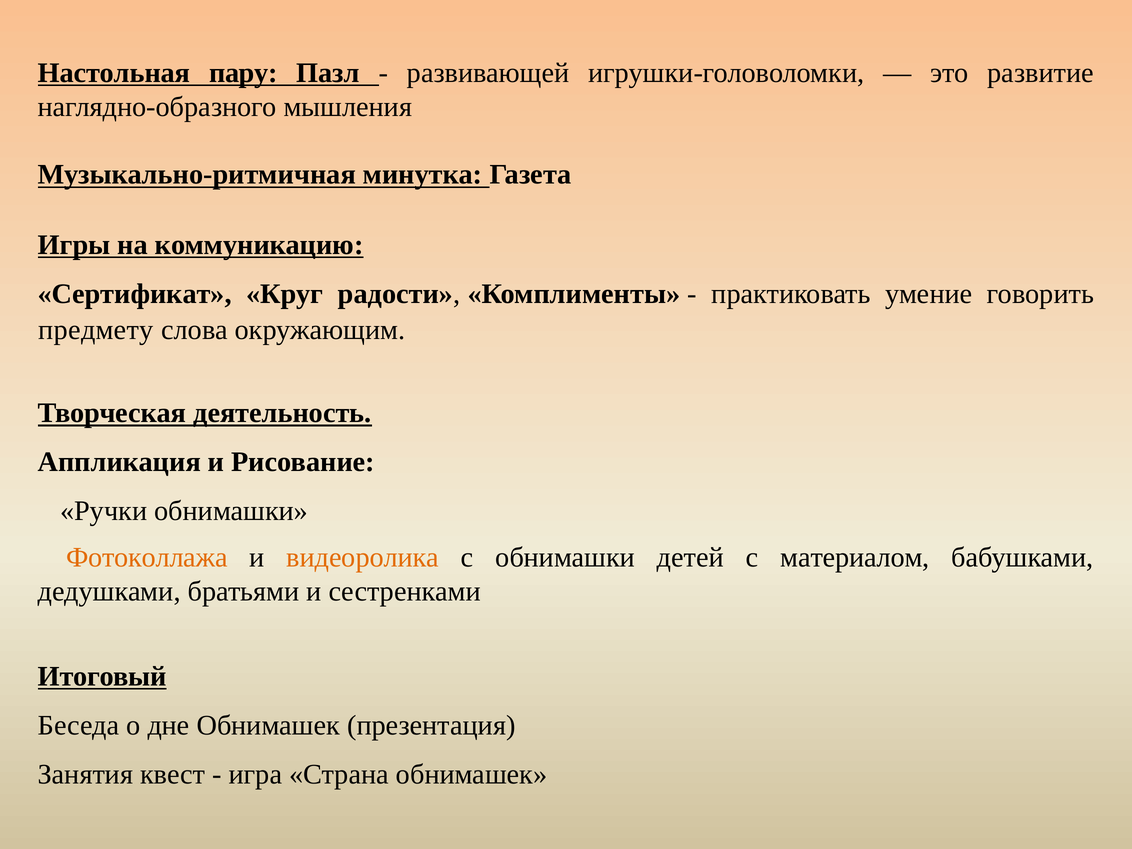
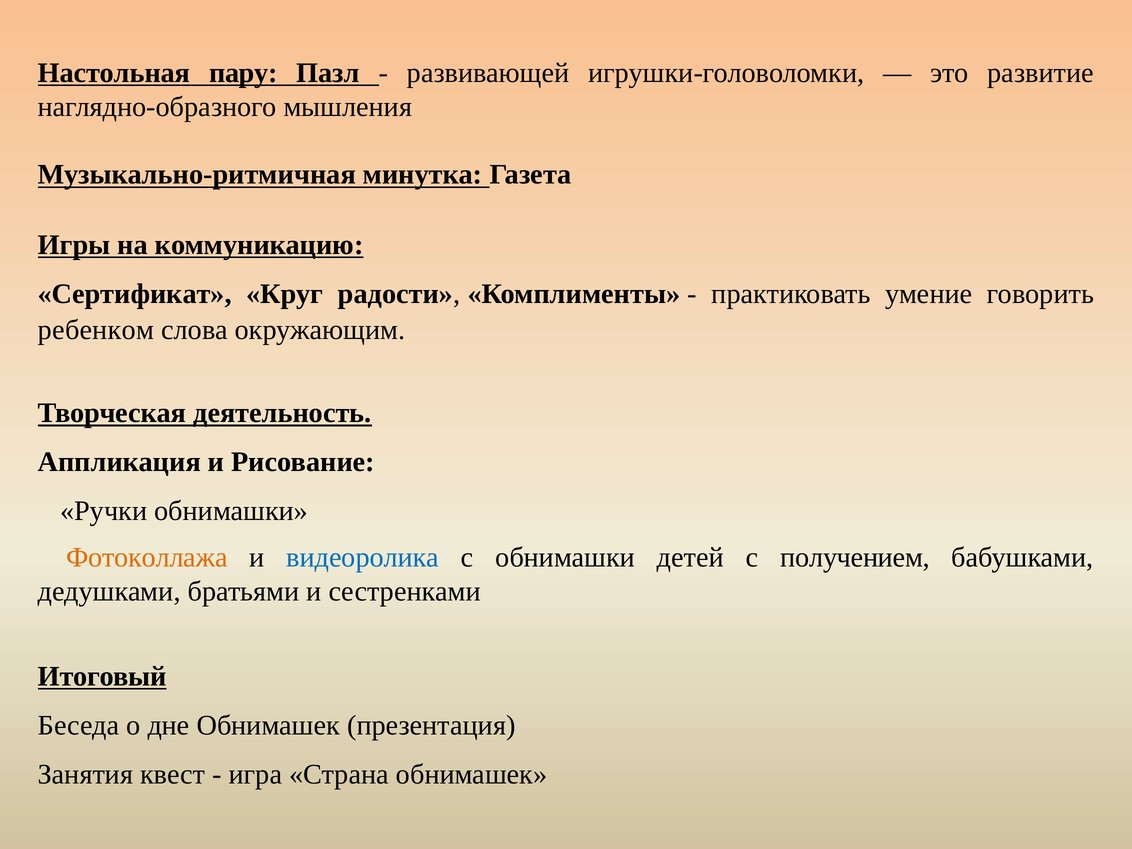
предмету: предмету -> ребенком
видеоролика colour: orange -> blue
материалом: материалом -> получением
